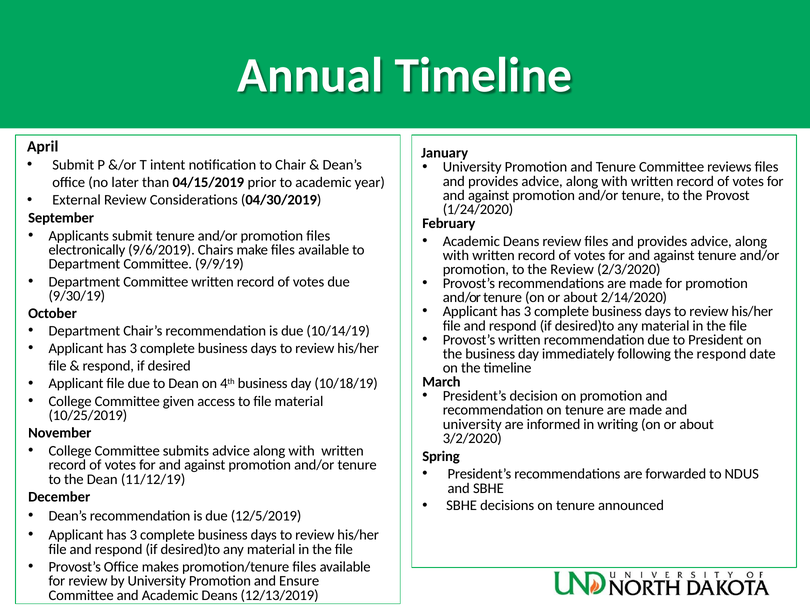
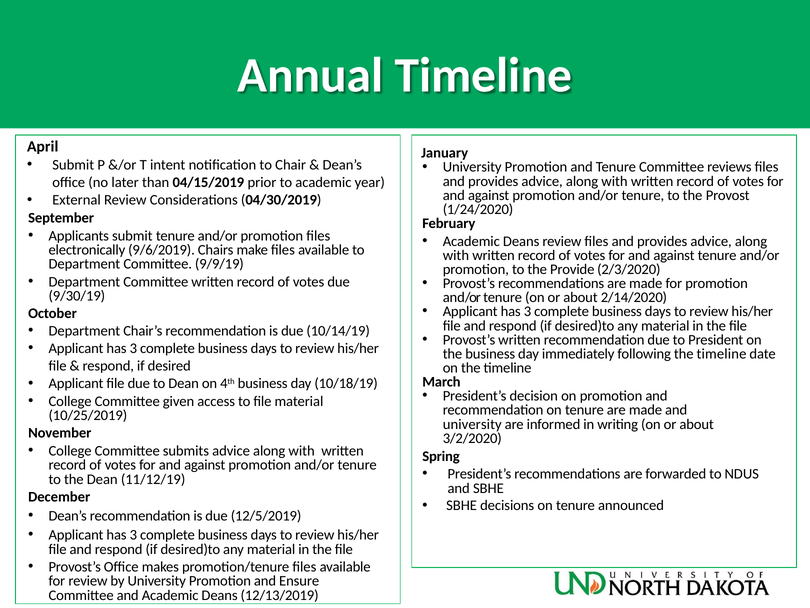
the Review: Review -> Provide
following the respond: respond -> timeline
